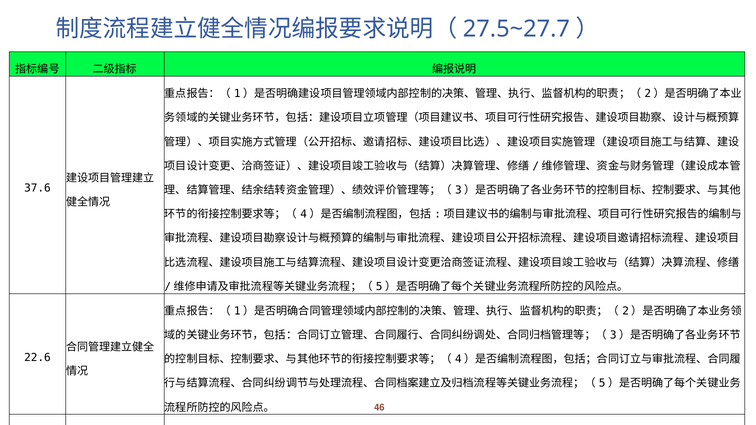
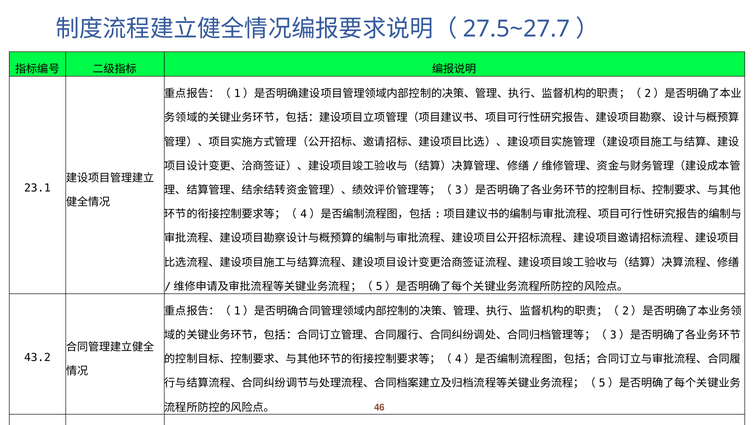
37.6: 37.6 -> 23.1
22.6: 22.6 -> 43.2
